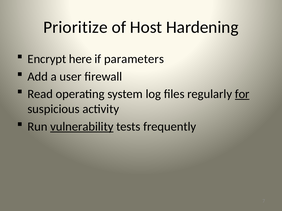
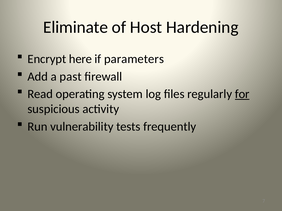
Prioritize: Prioritize -> Eliminate
user: user -> past
vulnerability underline: present -> none
